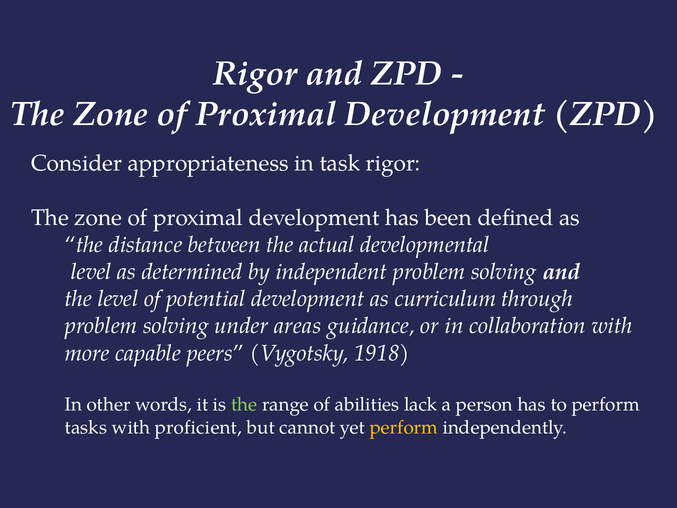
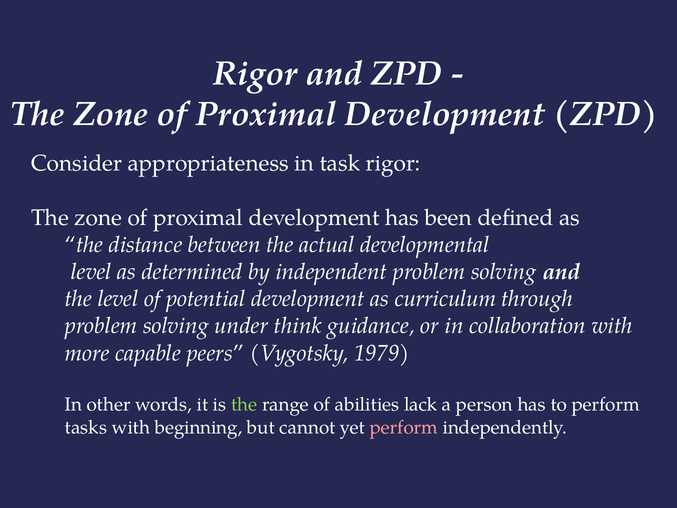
areas: areas -> think
1918: 1918 -> 1979
proficient: proficient -> beginning
perform at (404, 427) colour: yellow -> pink
